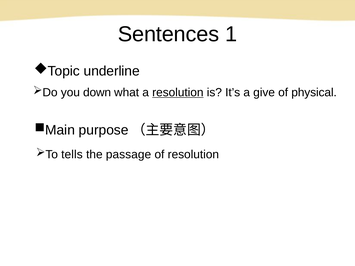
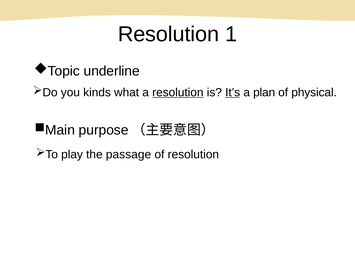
Sentences at (168, 34): Sentences -> Resolution
down: down -> kinds
It’s underline: none -> present
give: give -> plan
tells: tells -> play
